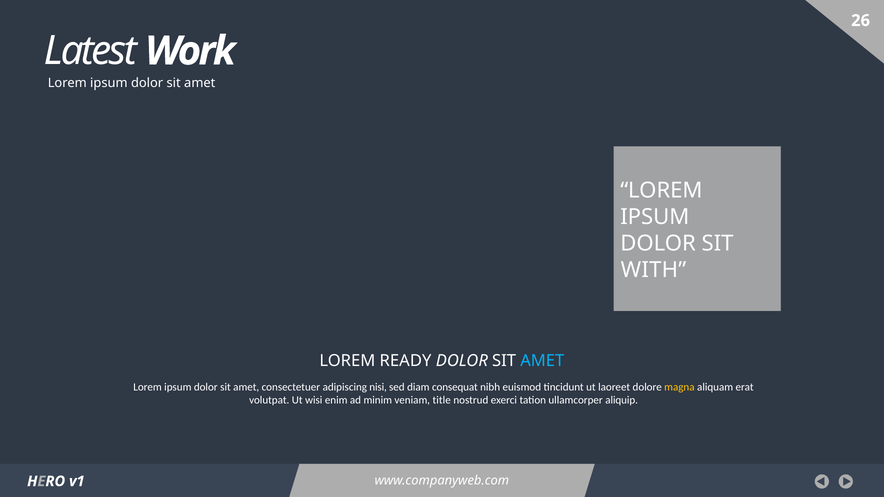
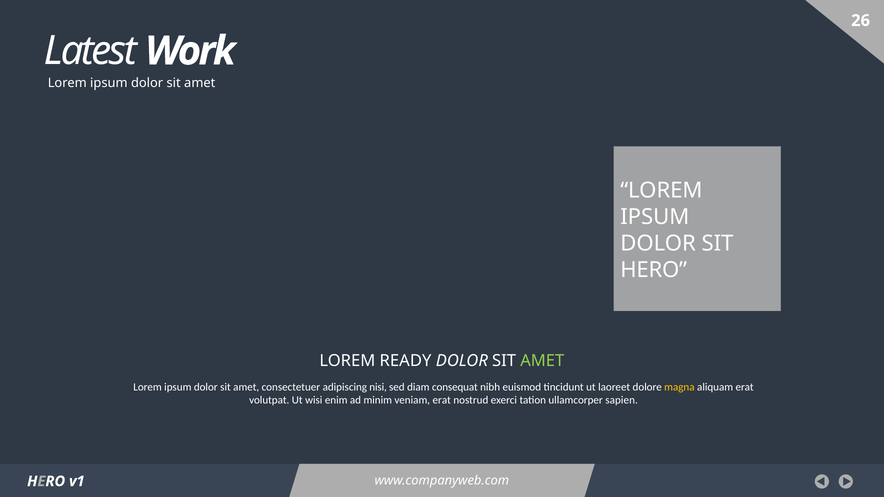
WITH at (653, 270): WITH -> HERO
AMET at (542, 361) colour: light blue -> light green
veniam title: title -> erat
aliquip: aliquip -> sapien
